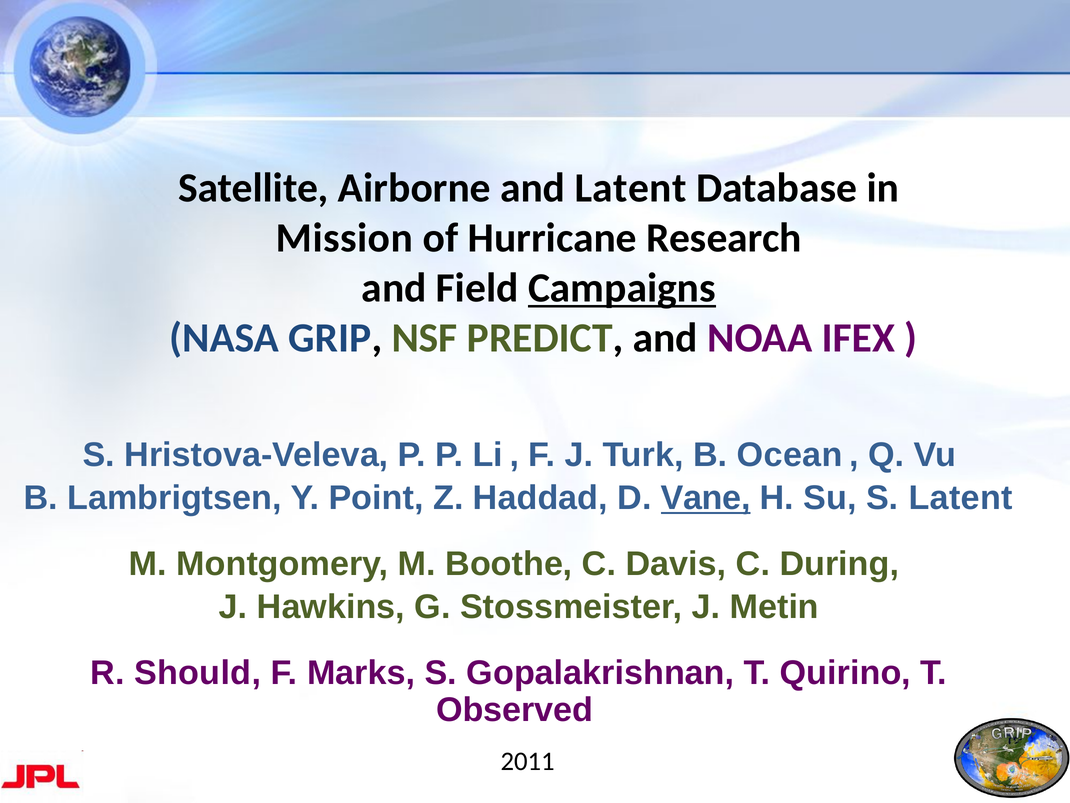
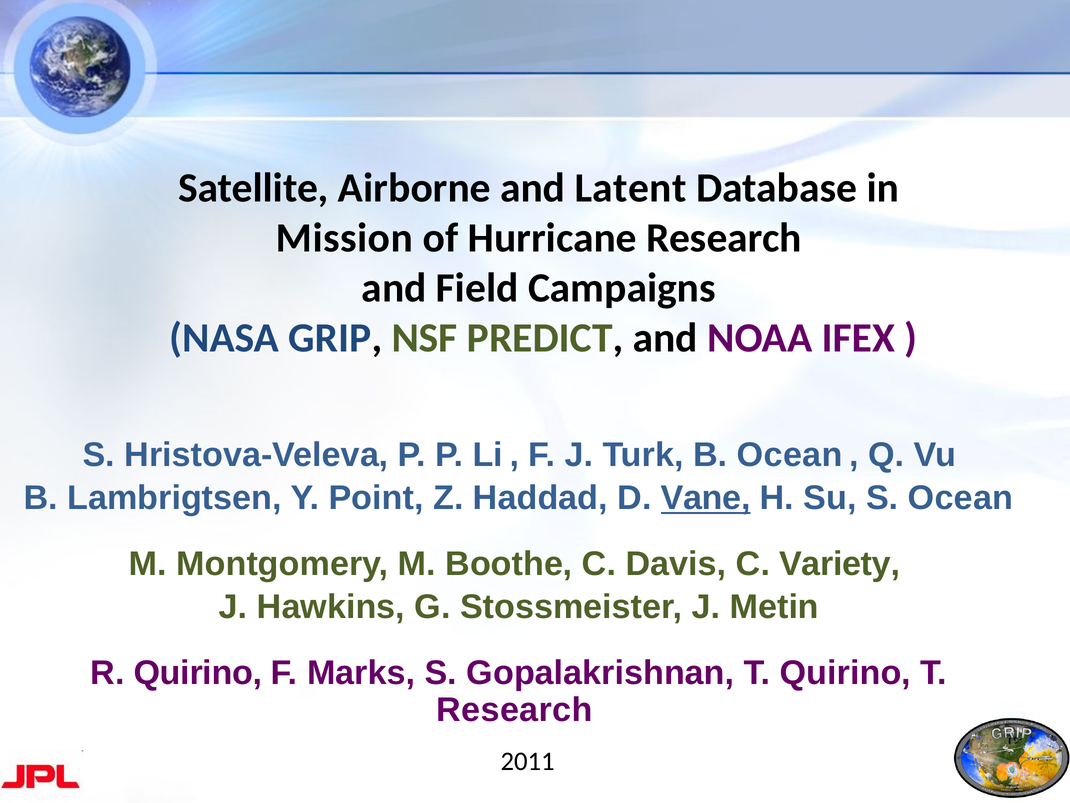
Campaigns underline: present -> none
S Latent: Latent -> Ocean
During: During -> Variety
R Should: Should -> Quirino
Observed at (515, 709): Observed -> Research
